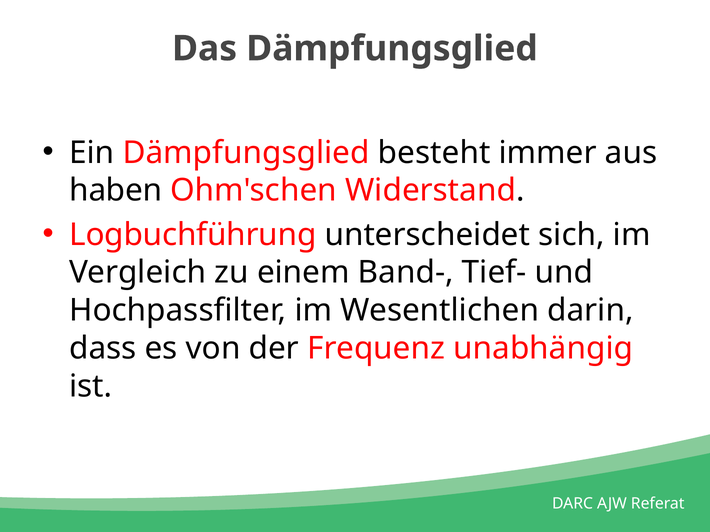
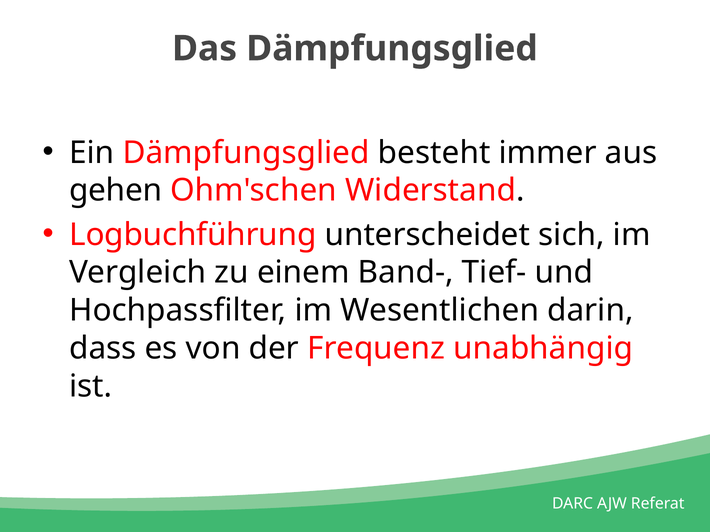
haben: haben -> gehen
